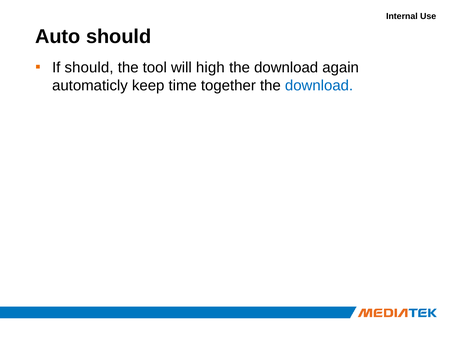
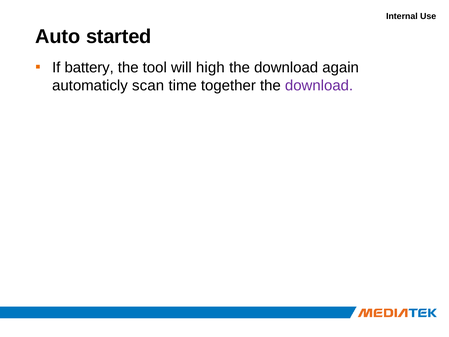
Auto should: should -> started
If should: should -> battery
keep: keep -> scan
download at (319, 85) colour: blue -> purple
